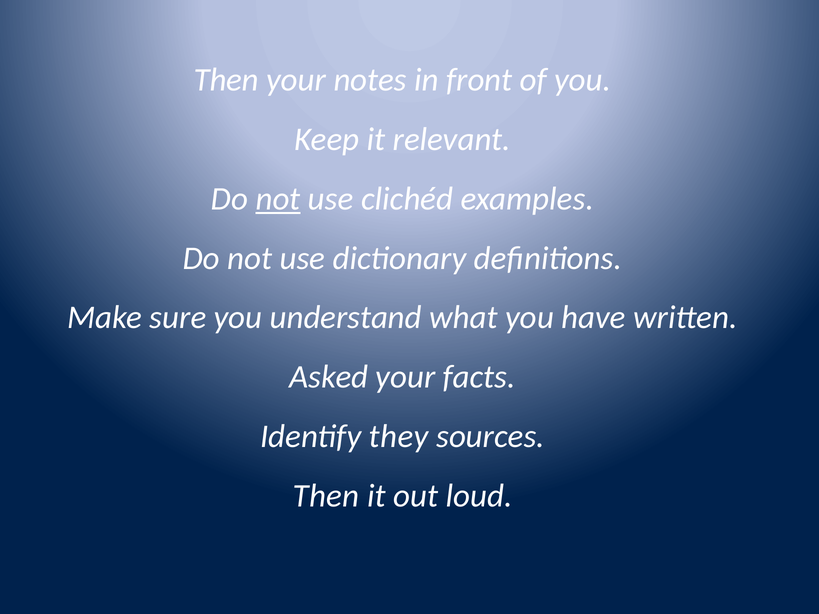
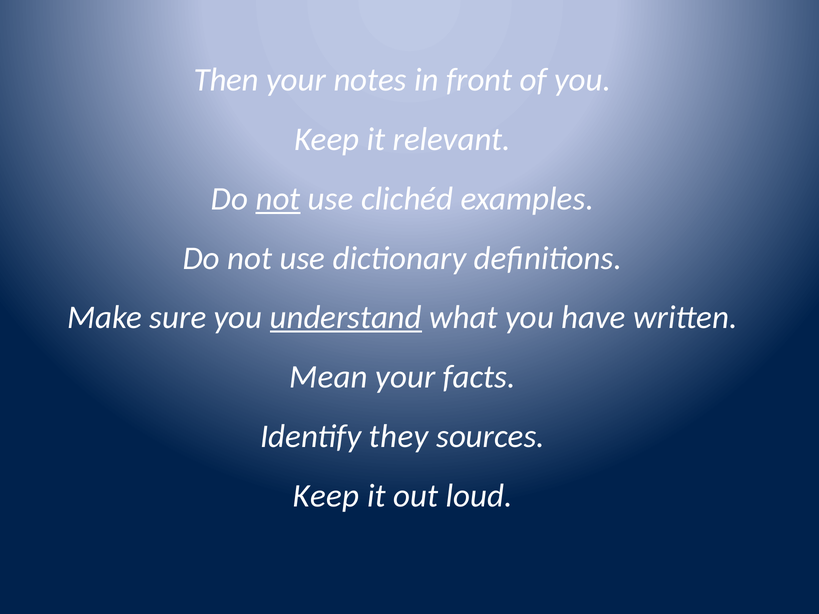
understand underline: none -> present
Asked: Asked -> Mean
Then at (326, 496): Then -> Keep
